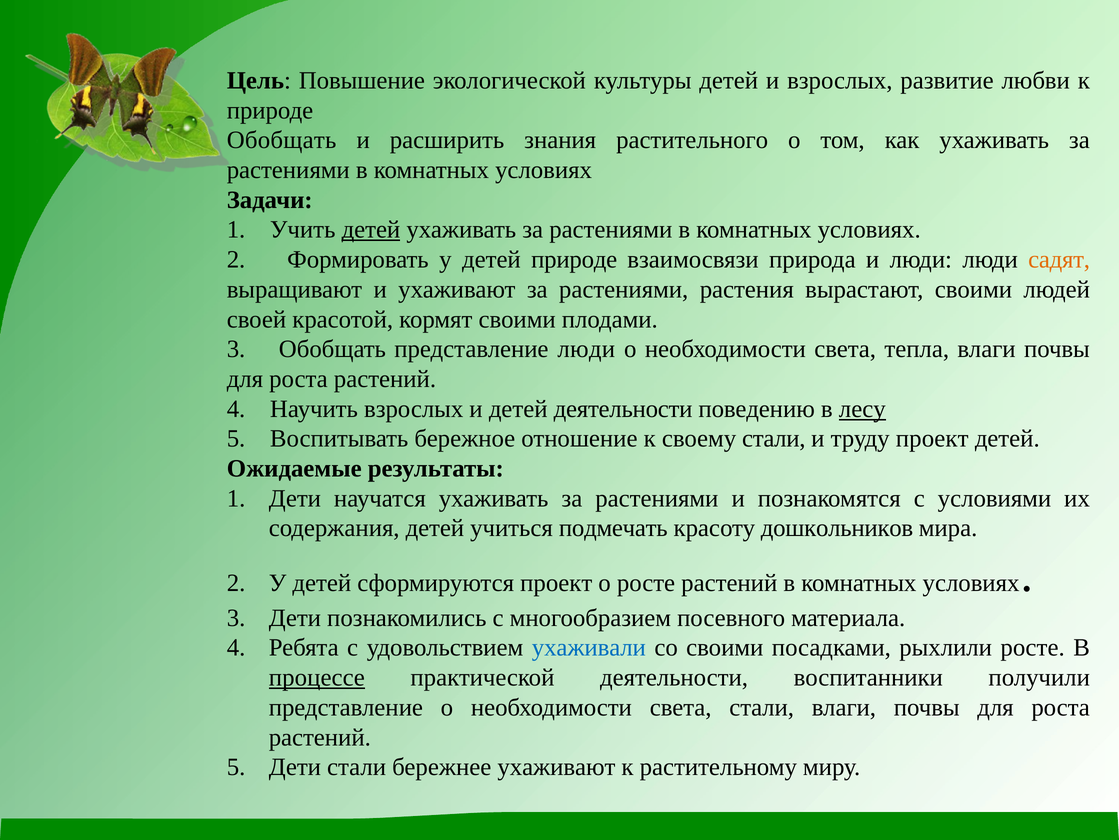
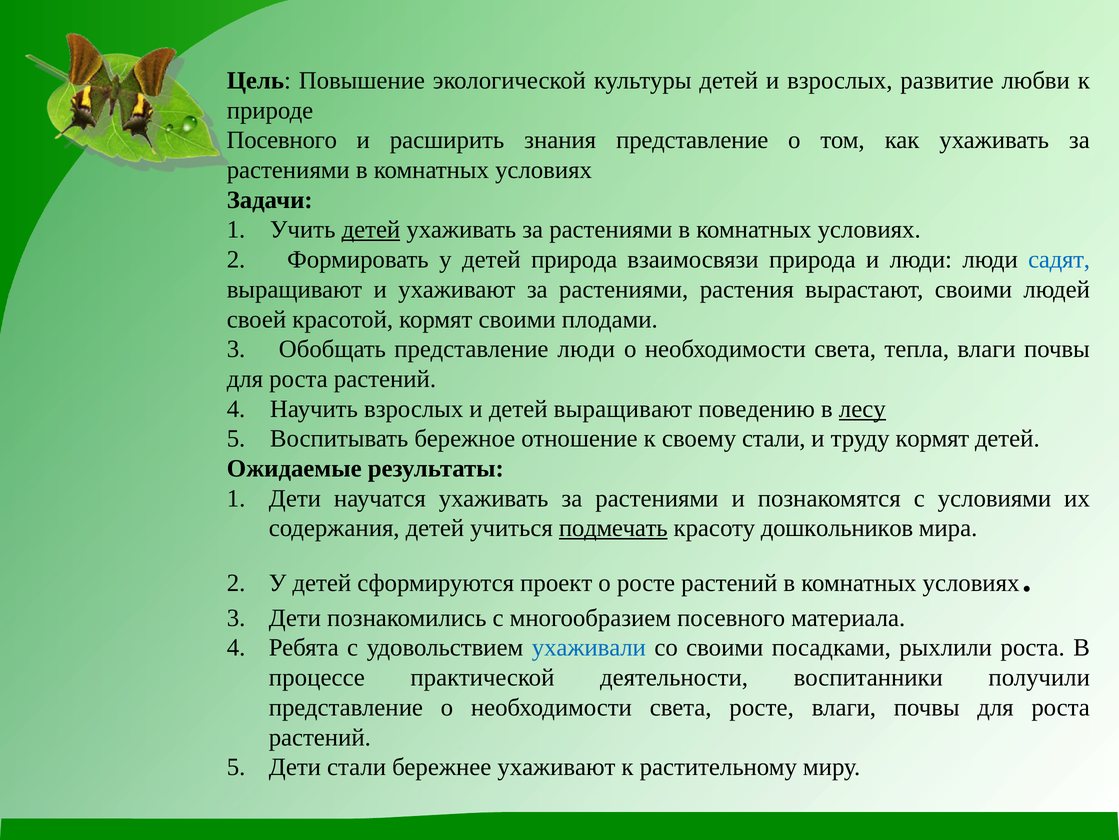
Обобщать at (282, 140): Обобщать -> Посевного
знания растительного: растительного -> представление
детей природе: природе -> природа
садят colour: orange -> blue
детей деятельности: деятельности -> выращивают
труду проект: проект -> кормят
подмечать underline: none -> present
рыхлили росте: росте -> роста
процессе underline: present -> none
света стали: стали -> росте
